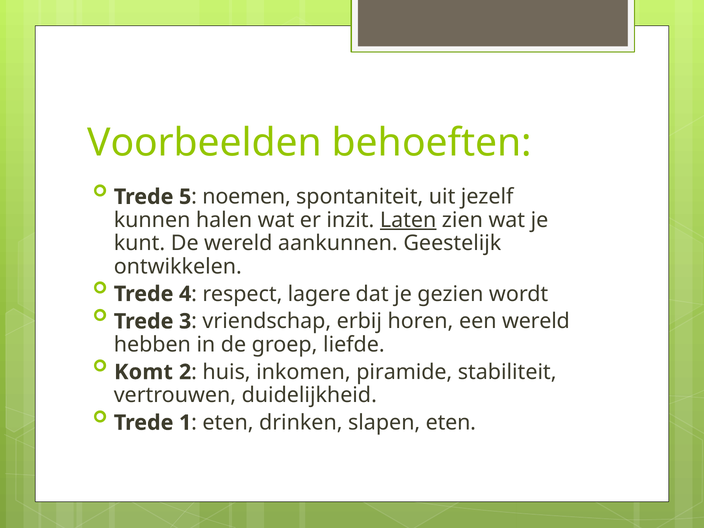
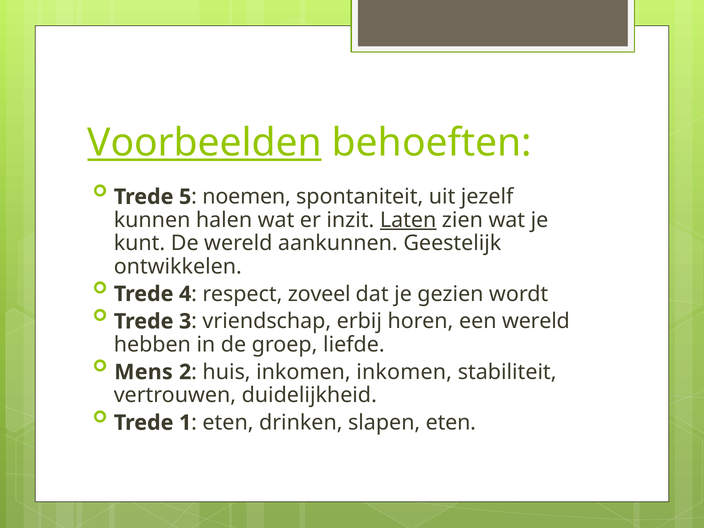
Voorbeelden underline: none -> present
lagere: lagere -> zoveel
Komt: Komt -> Mens
inkomen piramide: piramide -> inkomen
